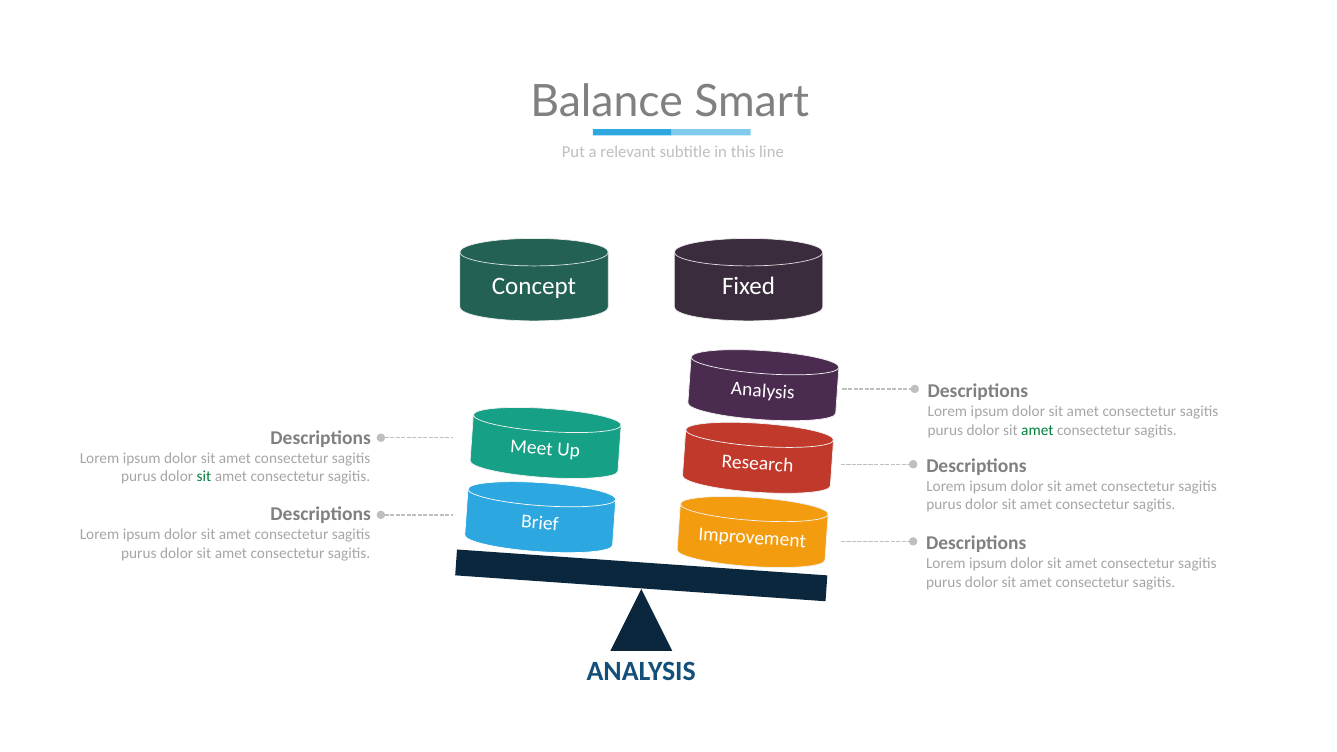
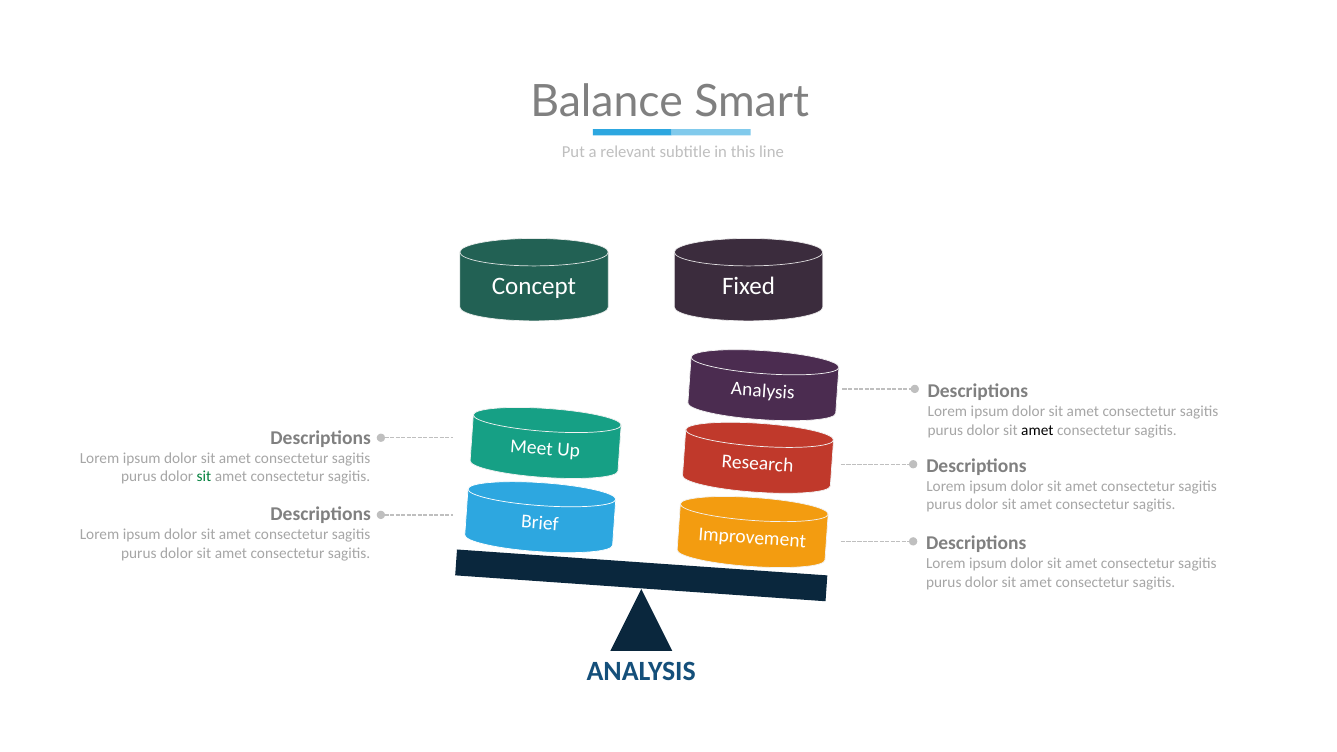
amet at (1037, 430) colour: green -> black
